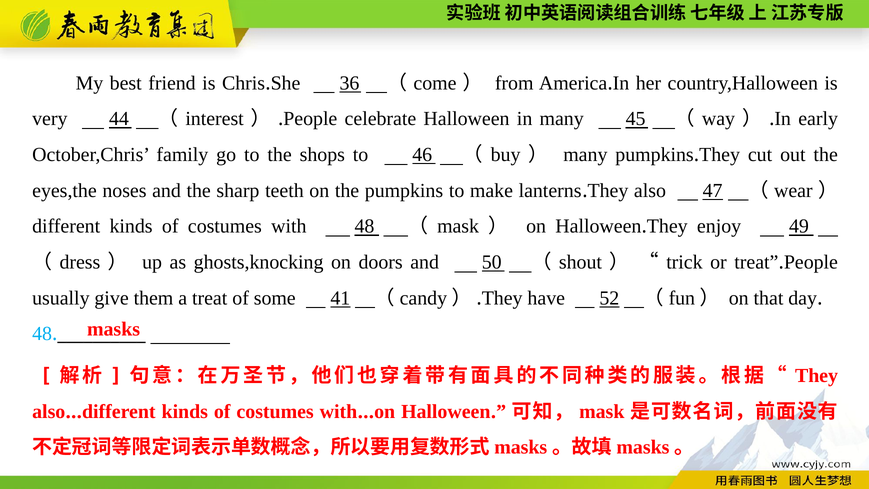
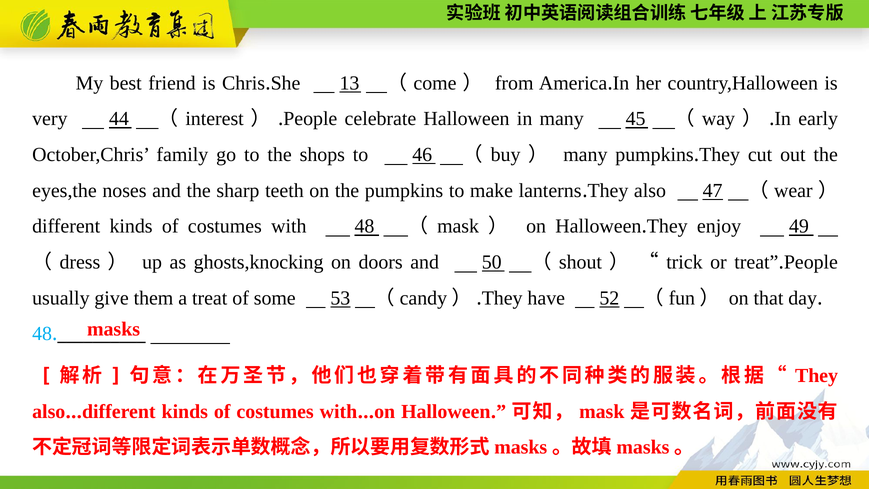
36: 36 -> 13
41: 41 -> 53
